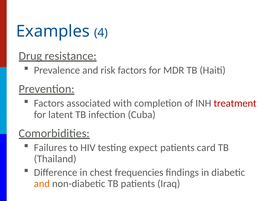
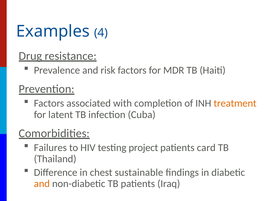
treatment colour: red -> orange
expect: expect -> project
frequencies: frequencies -> sustainable
